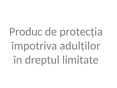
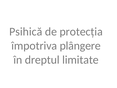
Produc: Produc -> Psihică
adulților: adulților -> plângere
